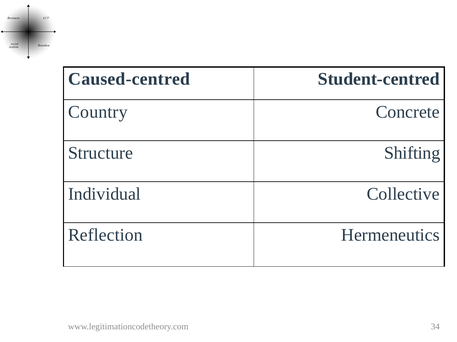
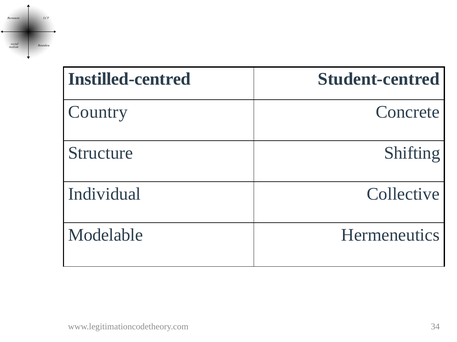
Caused-centred: Caused-centred -> Instilled-centred
Reflection: Reflection -> Modelable
